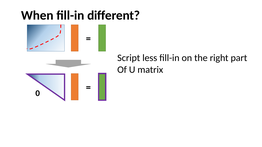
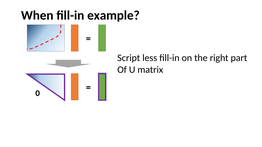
different: different -> example
